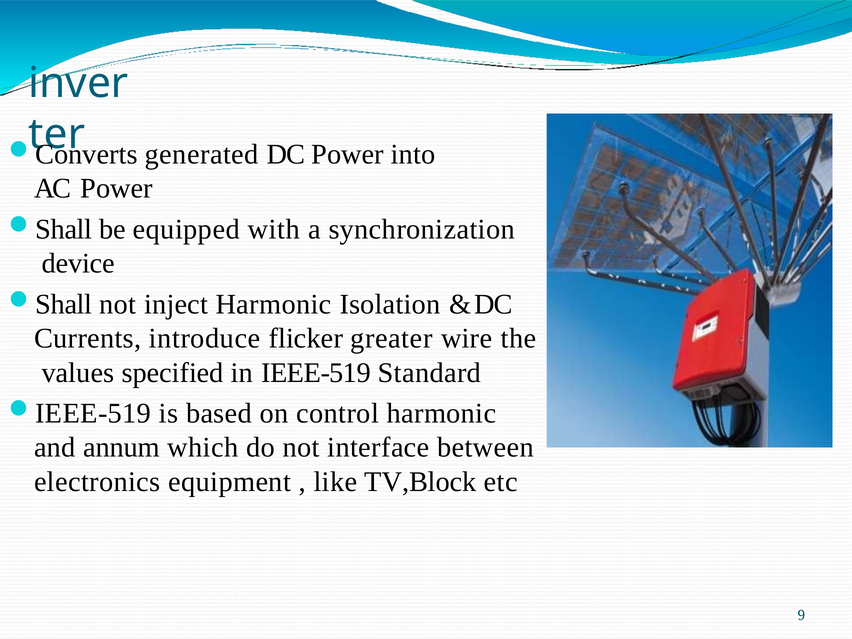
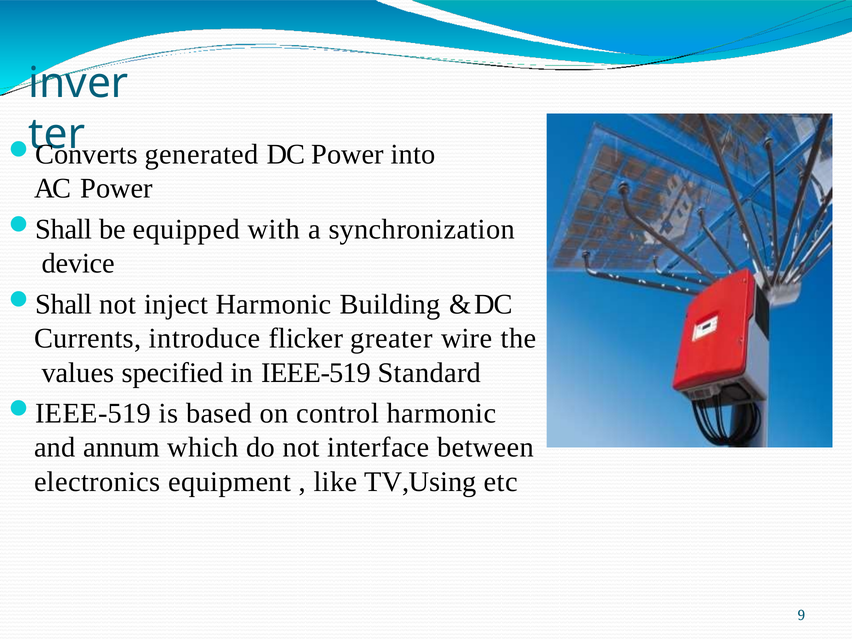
Isolation: Isolation -> Building
TV,Block: TV,Block -> TV,Using
